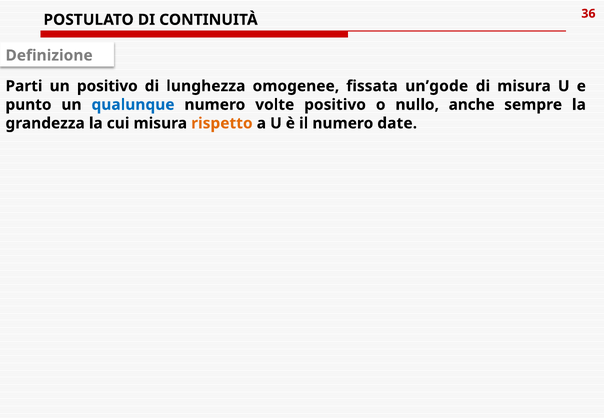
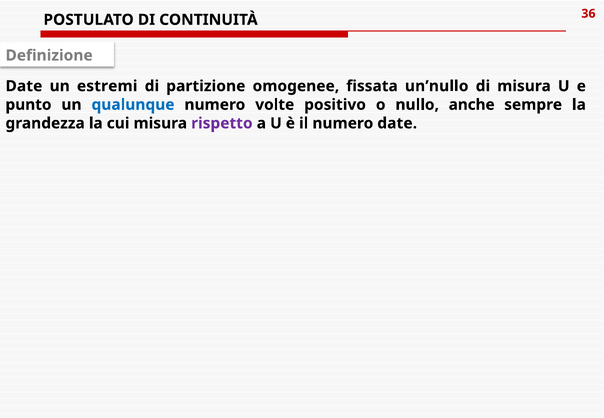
Parti at (24, 86): Parti -> Date
un positivo: positivo -> estremi
lunghezza: lunghezza -> partizione
un’gode: un’gode -> un’nullo
rispetto colour: orange -> purple
